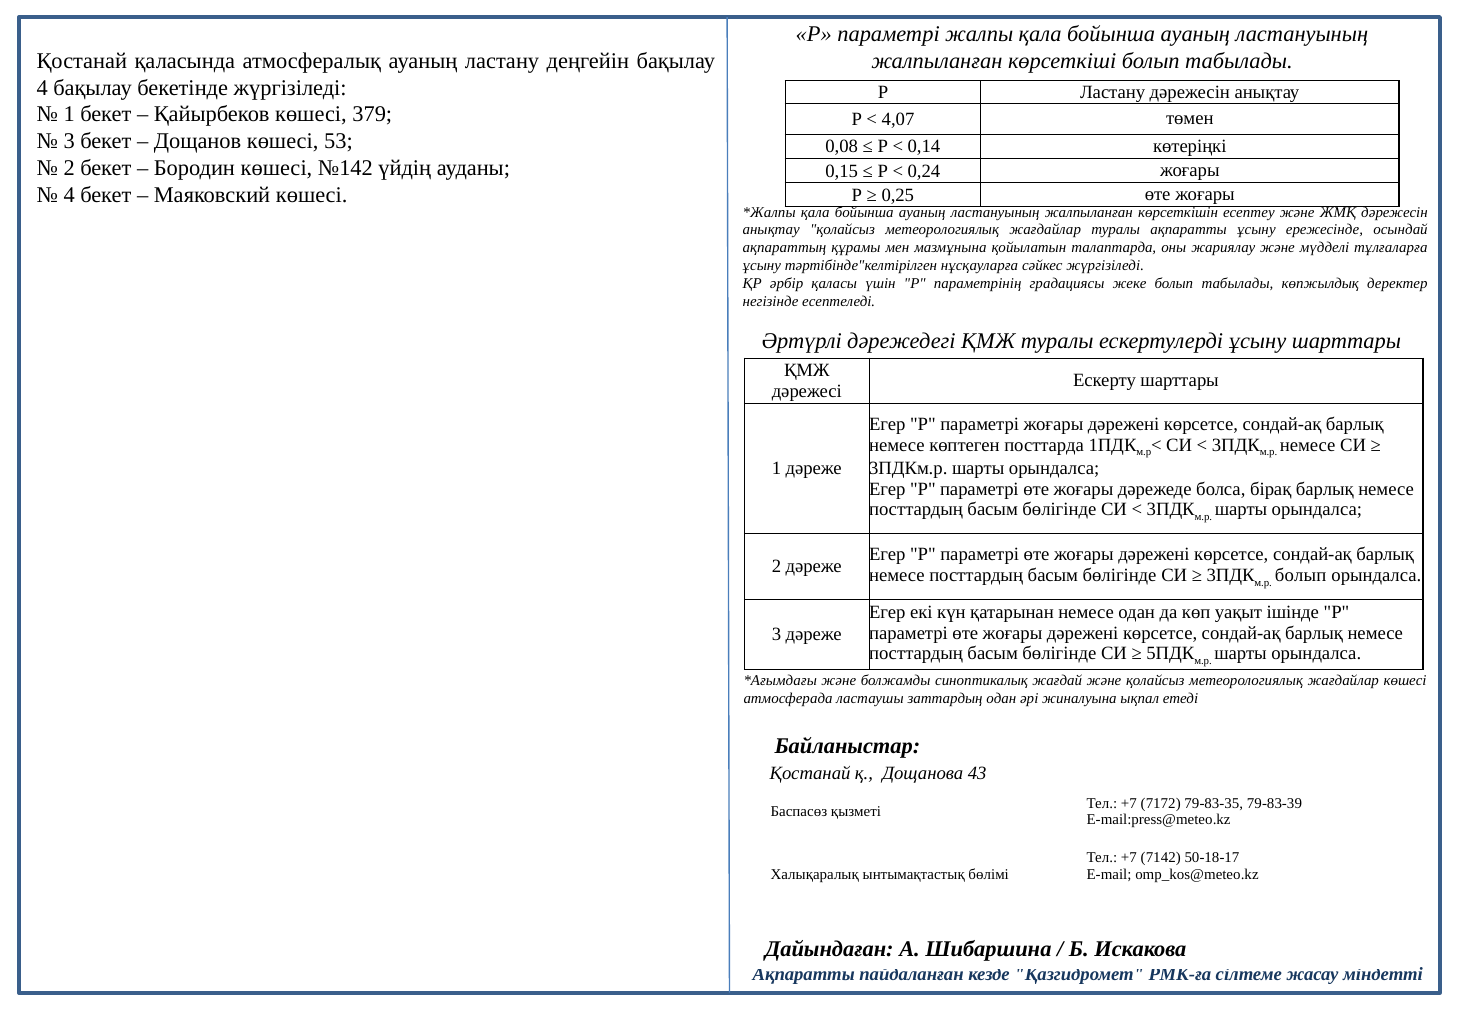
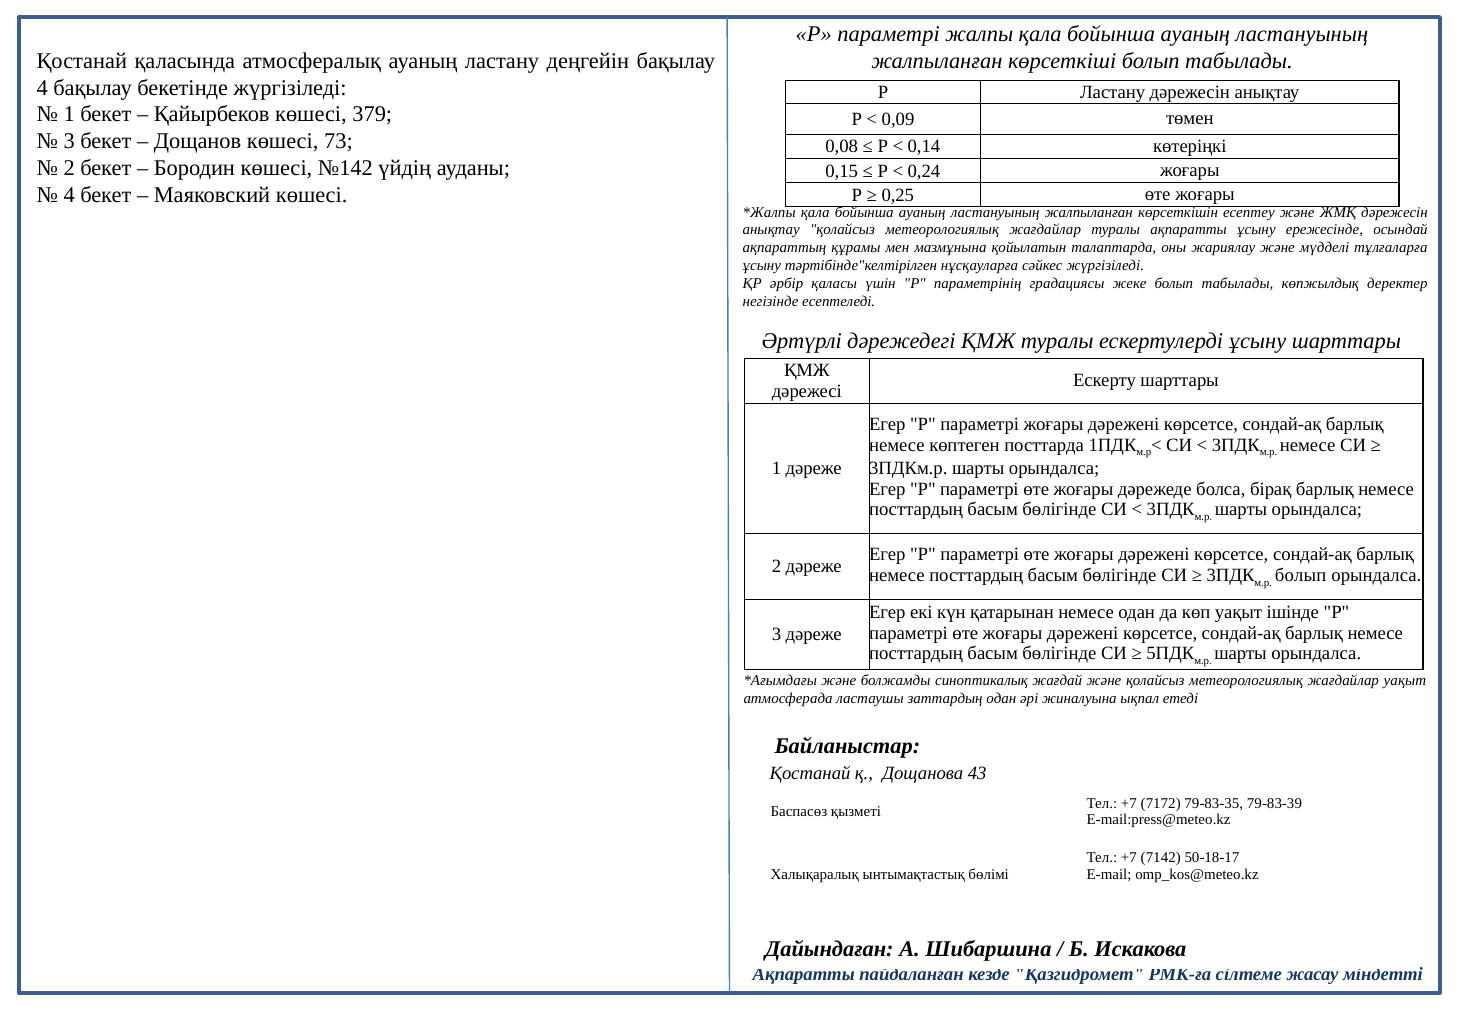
4,07: 4,07 -> 0,09
53: 53 -> 73
жағдайлар көшесі: көшесі -> уақыт
